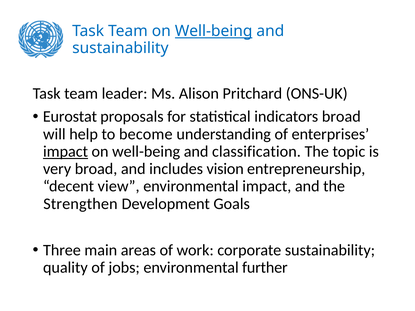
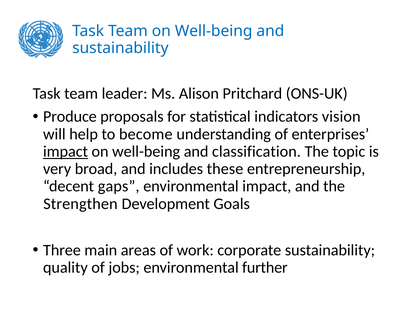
Well-being at (214, 31) underline: present -> none
Eurostat: Eurostat -> Produce
indicators broad: broad -> vision
vision: vision -> these
view: view -> gaps
